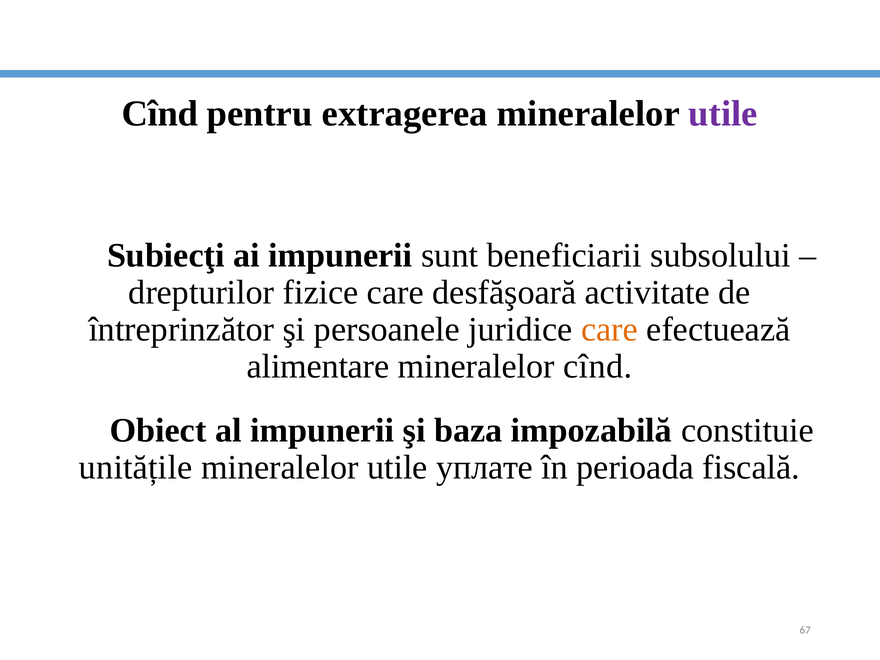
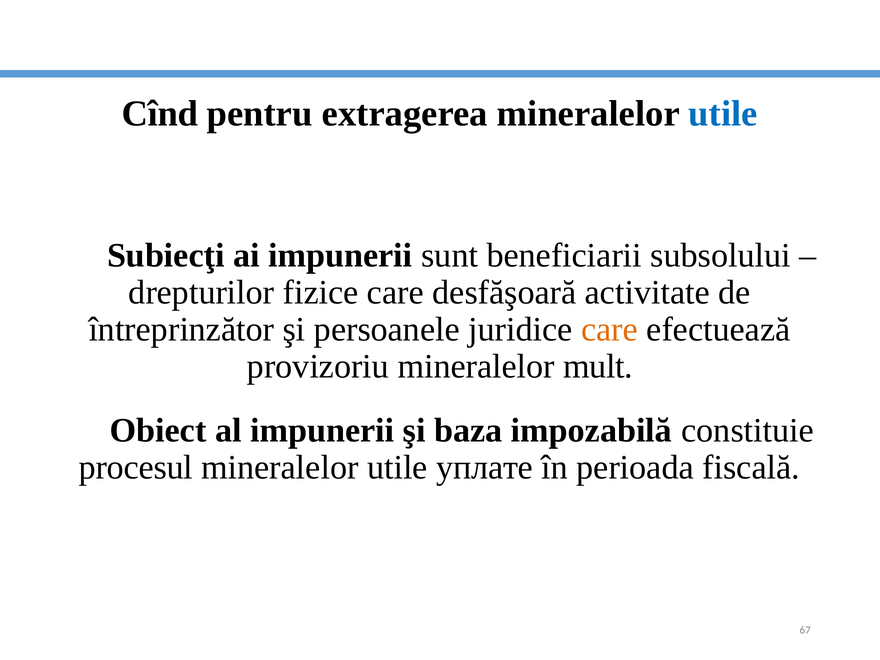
utile at (723, 114) colour: purple -> blue
alimentare: alimentare -> provizoriu
mineralelor cînd: cînd -> mult
unitățile: unitățile -> procesul
